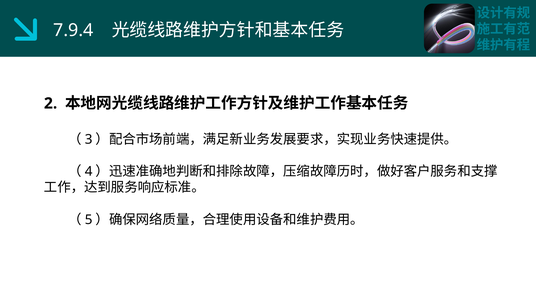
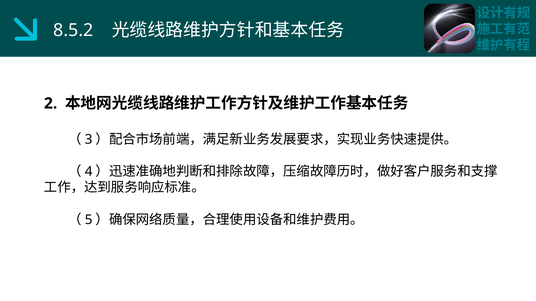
7.9.4: 7.9.4 -> 8.5.2
